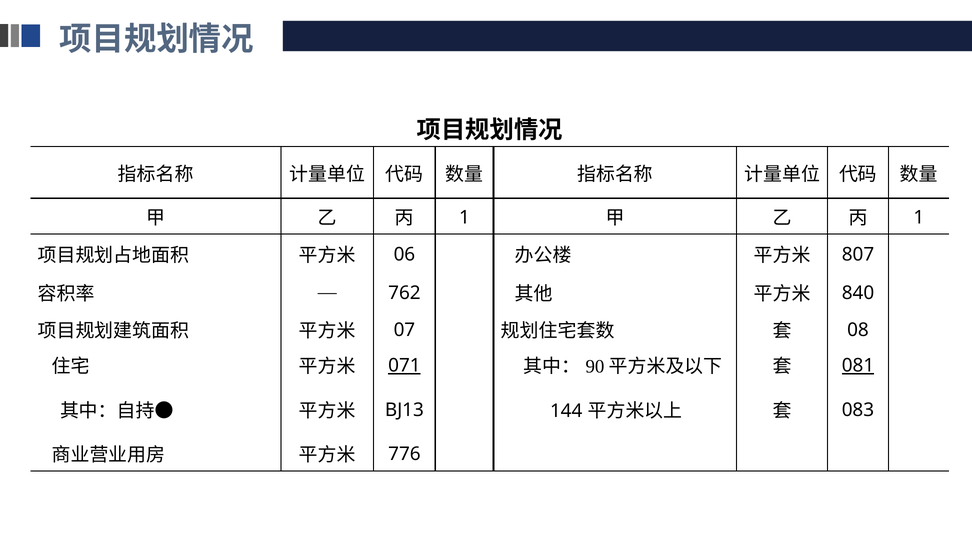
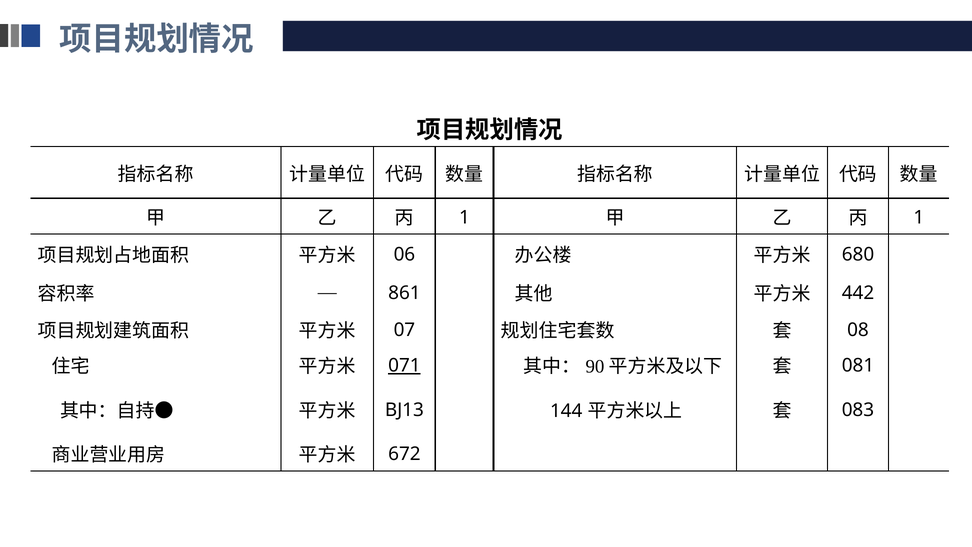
807: 807 -> 680
762: 762 -> 861
840: 840 -> 442
081 underline: present -> none
776: 776 -> 672
